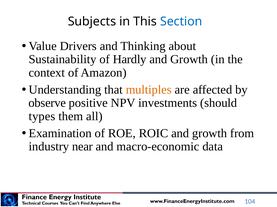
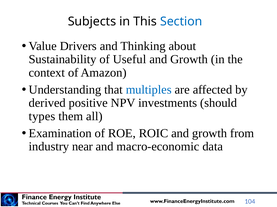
Hardly: Hardly -> Useful
multiples colour: orange -> blue
observe: observe -> derived
